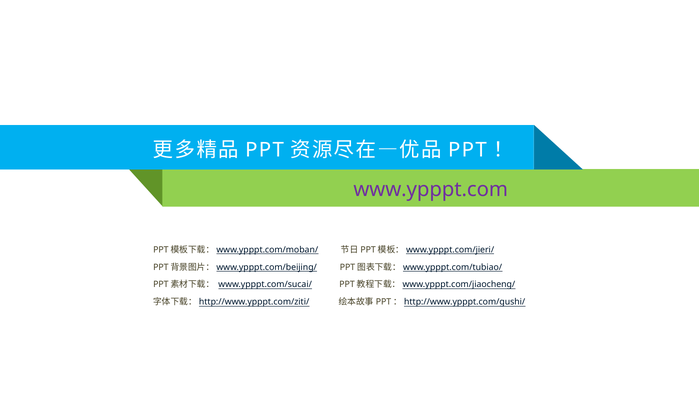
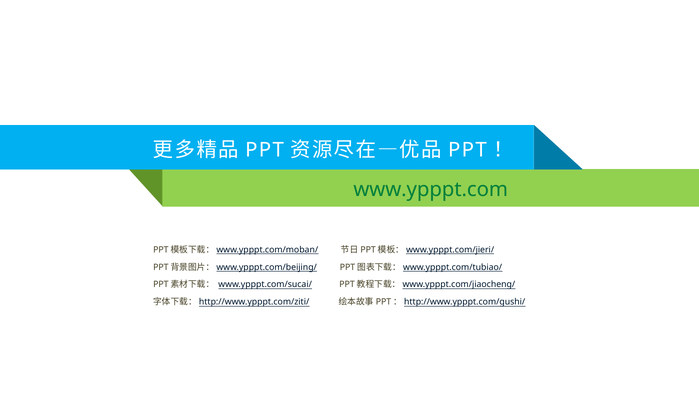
www.ypppt.com colour: purple -> green
